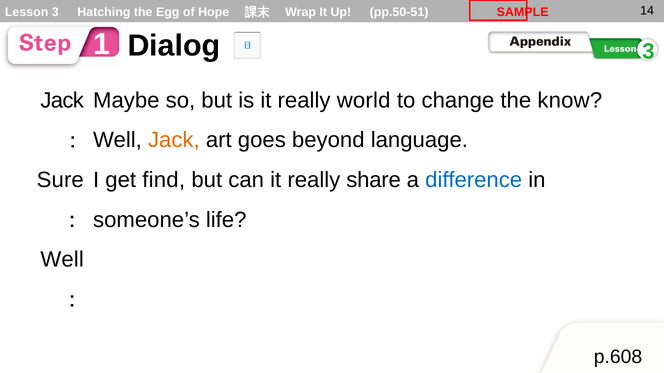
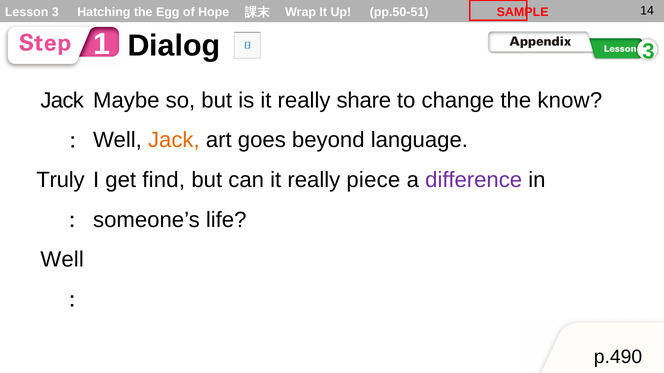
world: world -> share
share: share -> piece
difference colour: blue -> purple
Sure: Sure -> Truly
p.608: p.608 -> p.490
